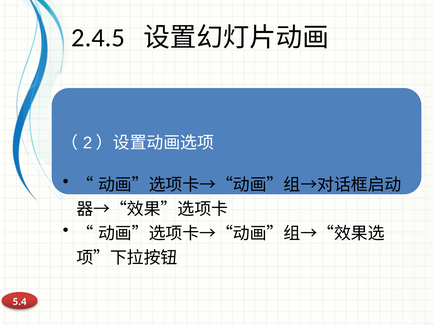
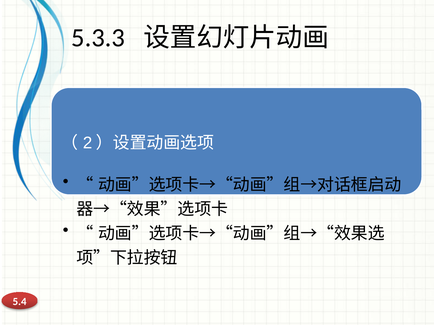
2.4.5: 2.4.5 -> 5.3.3
